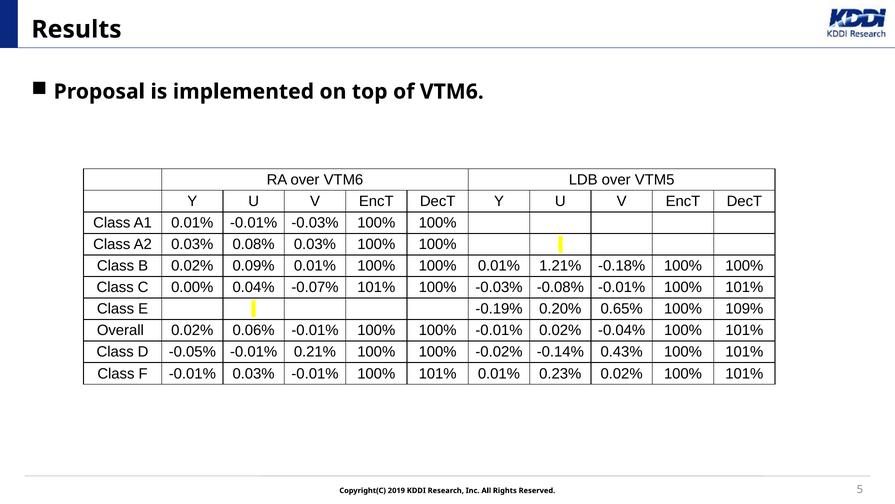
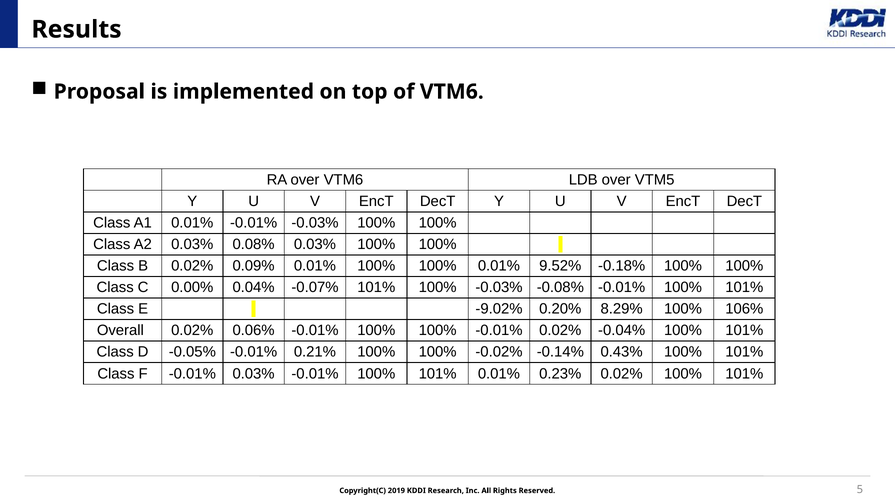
1.21%: 1.21% -> 9.52%
-0.19%: -0.19% -> -9.02%
0.65%: 0.65% -> 8.29%
109%: 109% -> 106%
